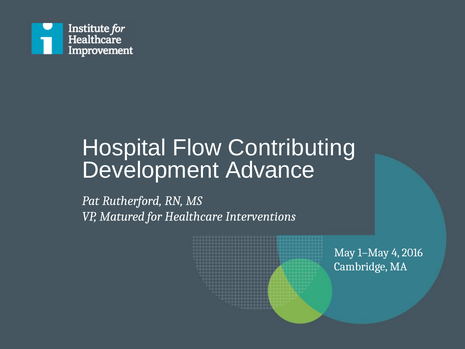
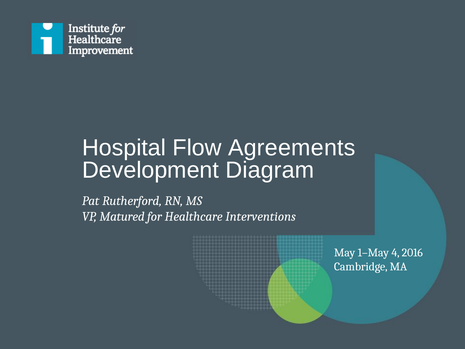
Contributing: Contributing -> Agreements
Advance: Advance -> Diagram
